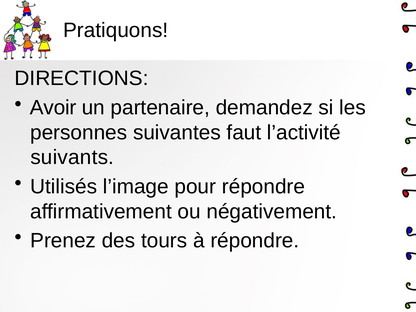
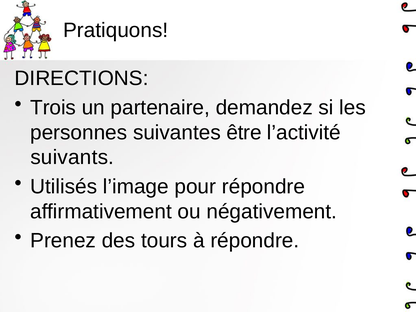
Avoir: Avoir -> Trois
faut: faut -> être
